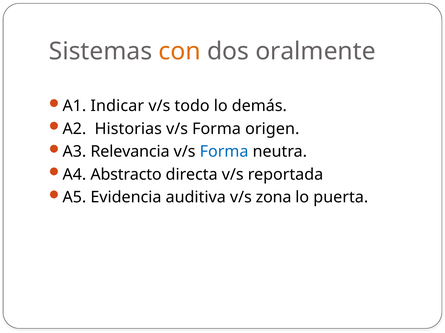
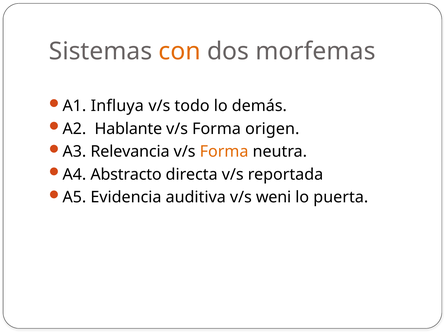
oralmente: oralmente -> morfemas
Indicar: Indicar -> Influya
Historias: Historias -> Hablante
Forma at (224, 152) colour: blue -> orange
zona: zona -> weni
